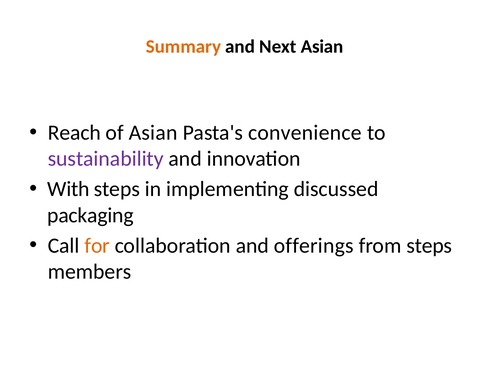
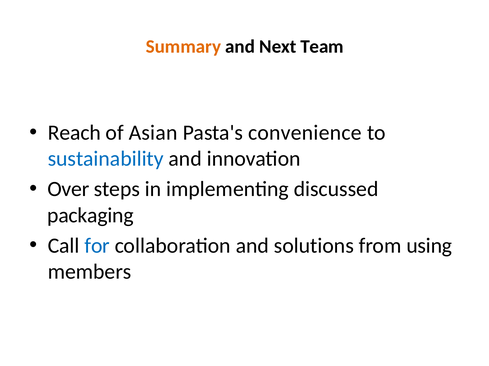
Next Asian: Asian -> Team
sustainability colour: purple -> blue
With: With -> Over
for colour: orange -> blue
offerings: offerings -> solutions
from steps: steps -> using
